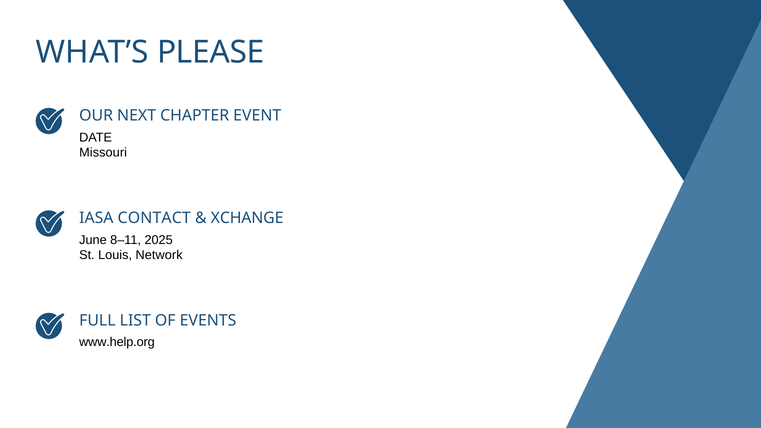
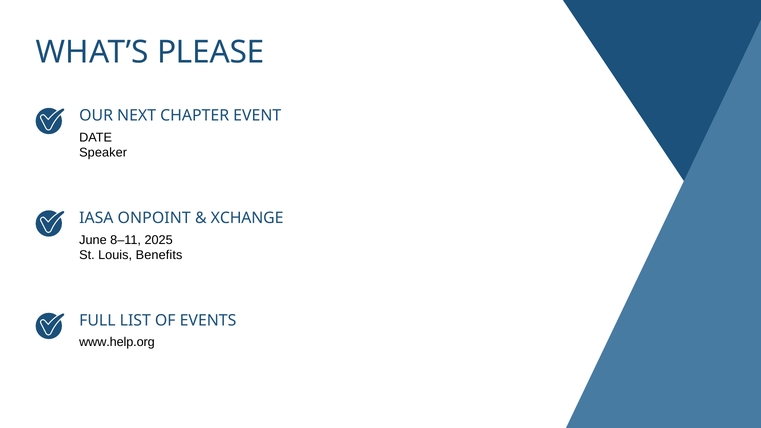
Missouri: Missouri -> Speaker
CONTACT: CONTACT -> ONPOINT
Network: Network -> Benefits
